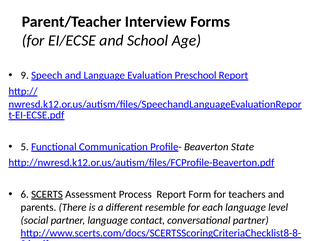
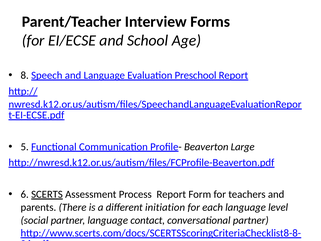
9: 9 -> 8
State: State -> Large
resemble: resemble -> initiation
